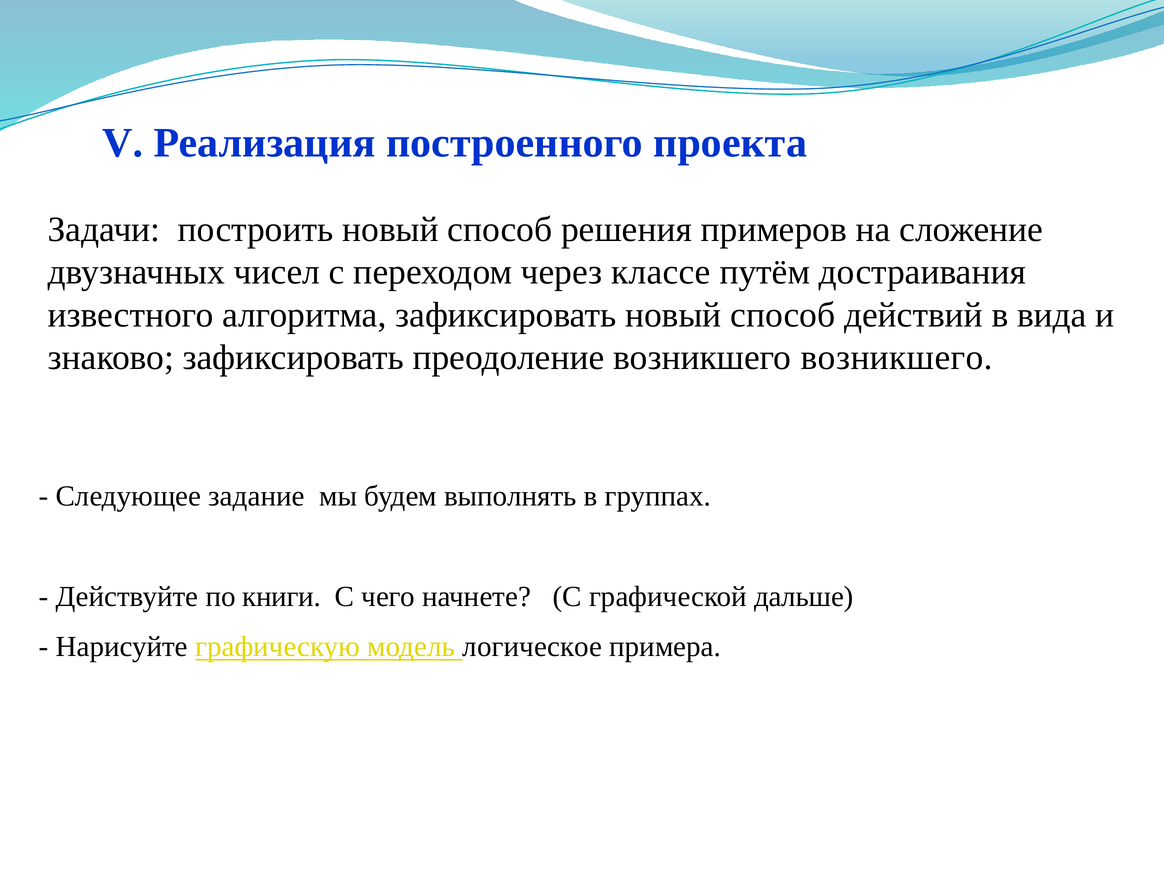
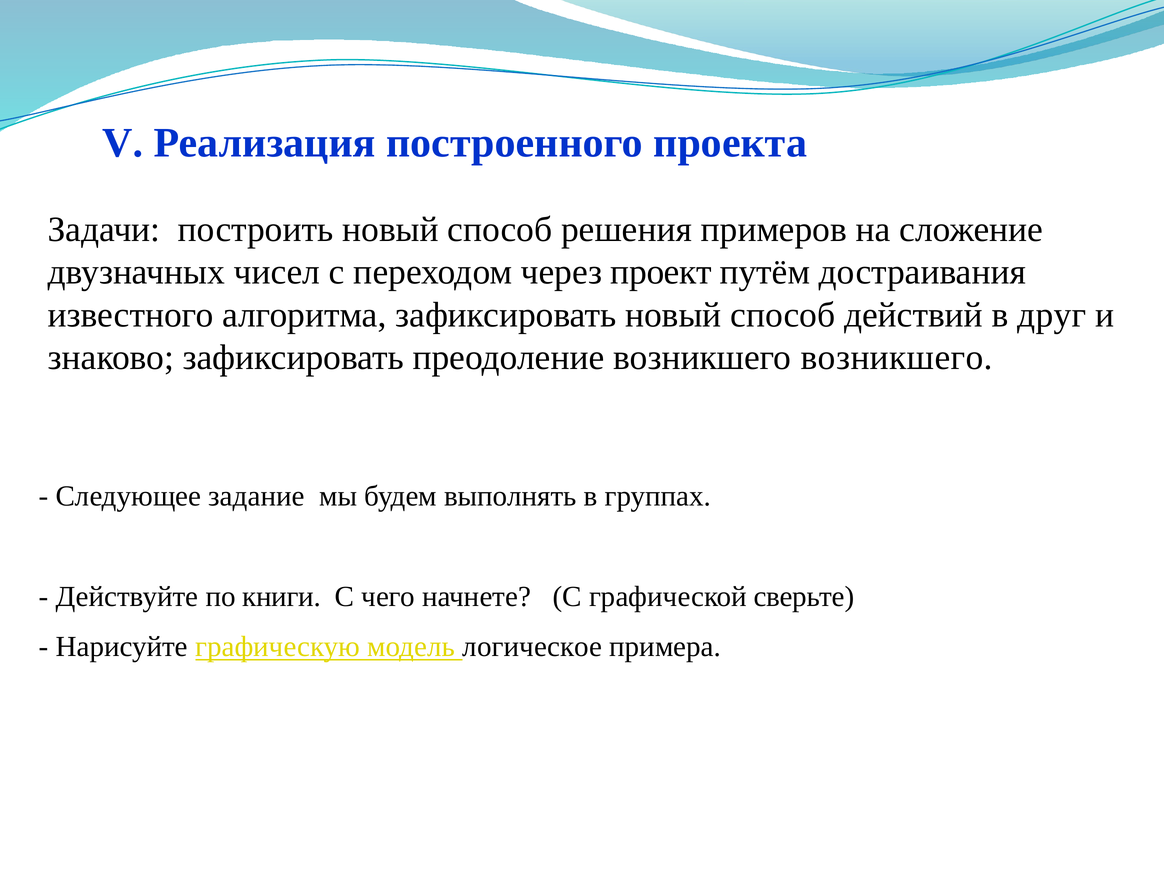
классе: классе -> проект
вида: вида -> друг
дальше: дальше -> сверьте
